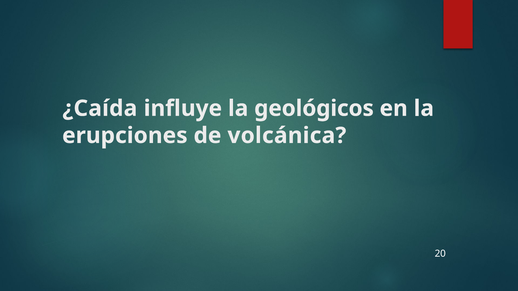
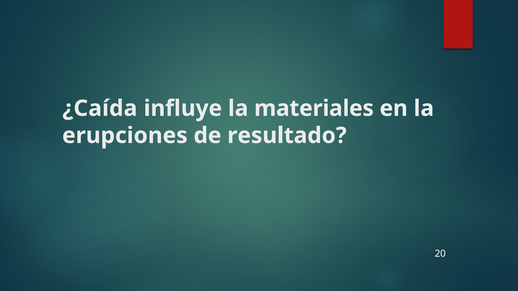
geológicos: geológicos -> materiales
volcánica: volcánica -> resultado
